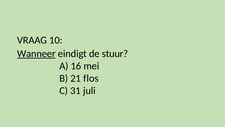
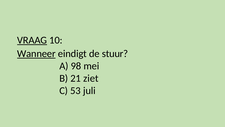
VRAAG underline: none -> present
16: 16 -> 98
flos: flos -> ziet
31: 31 -> 53
